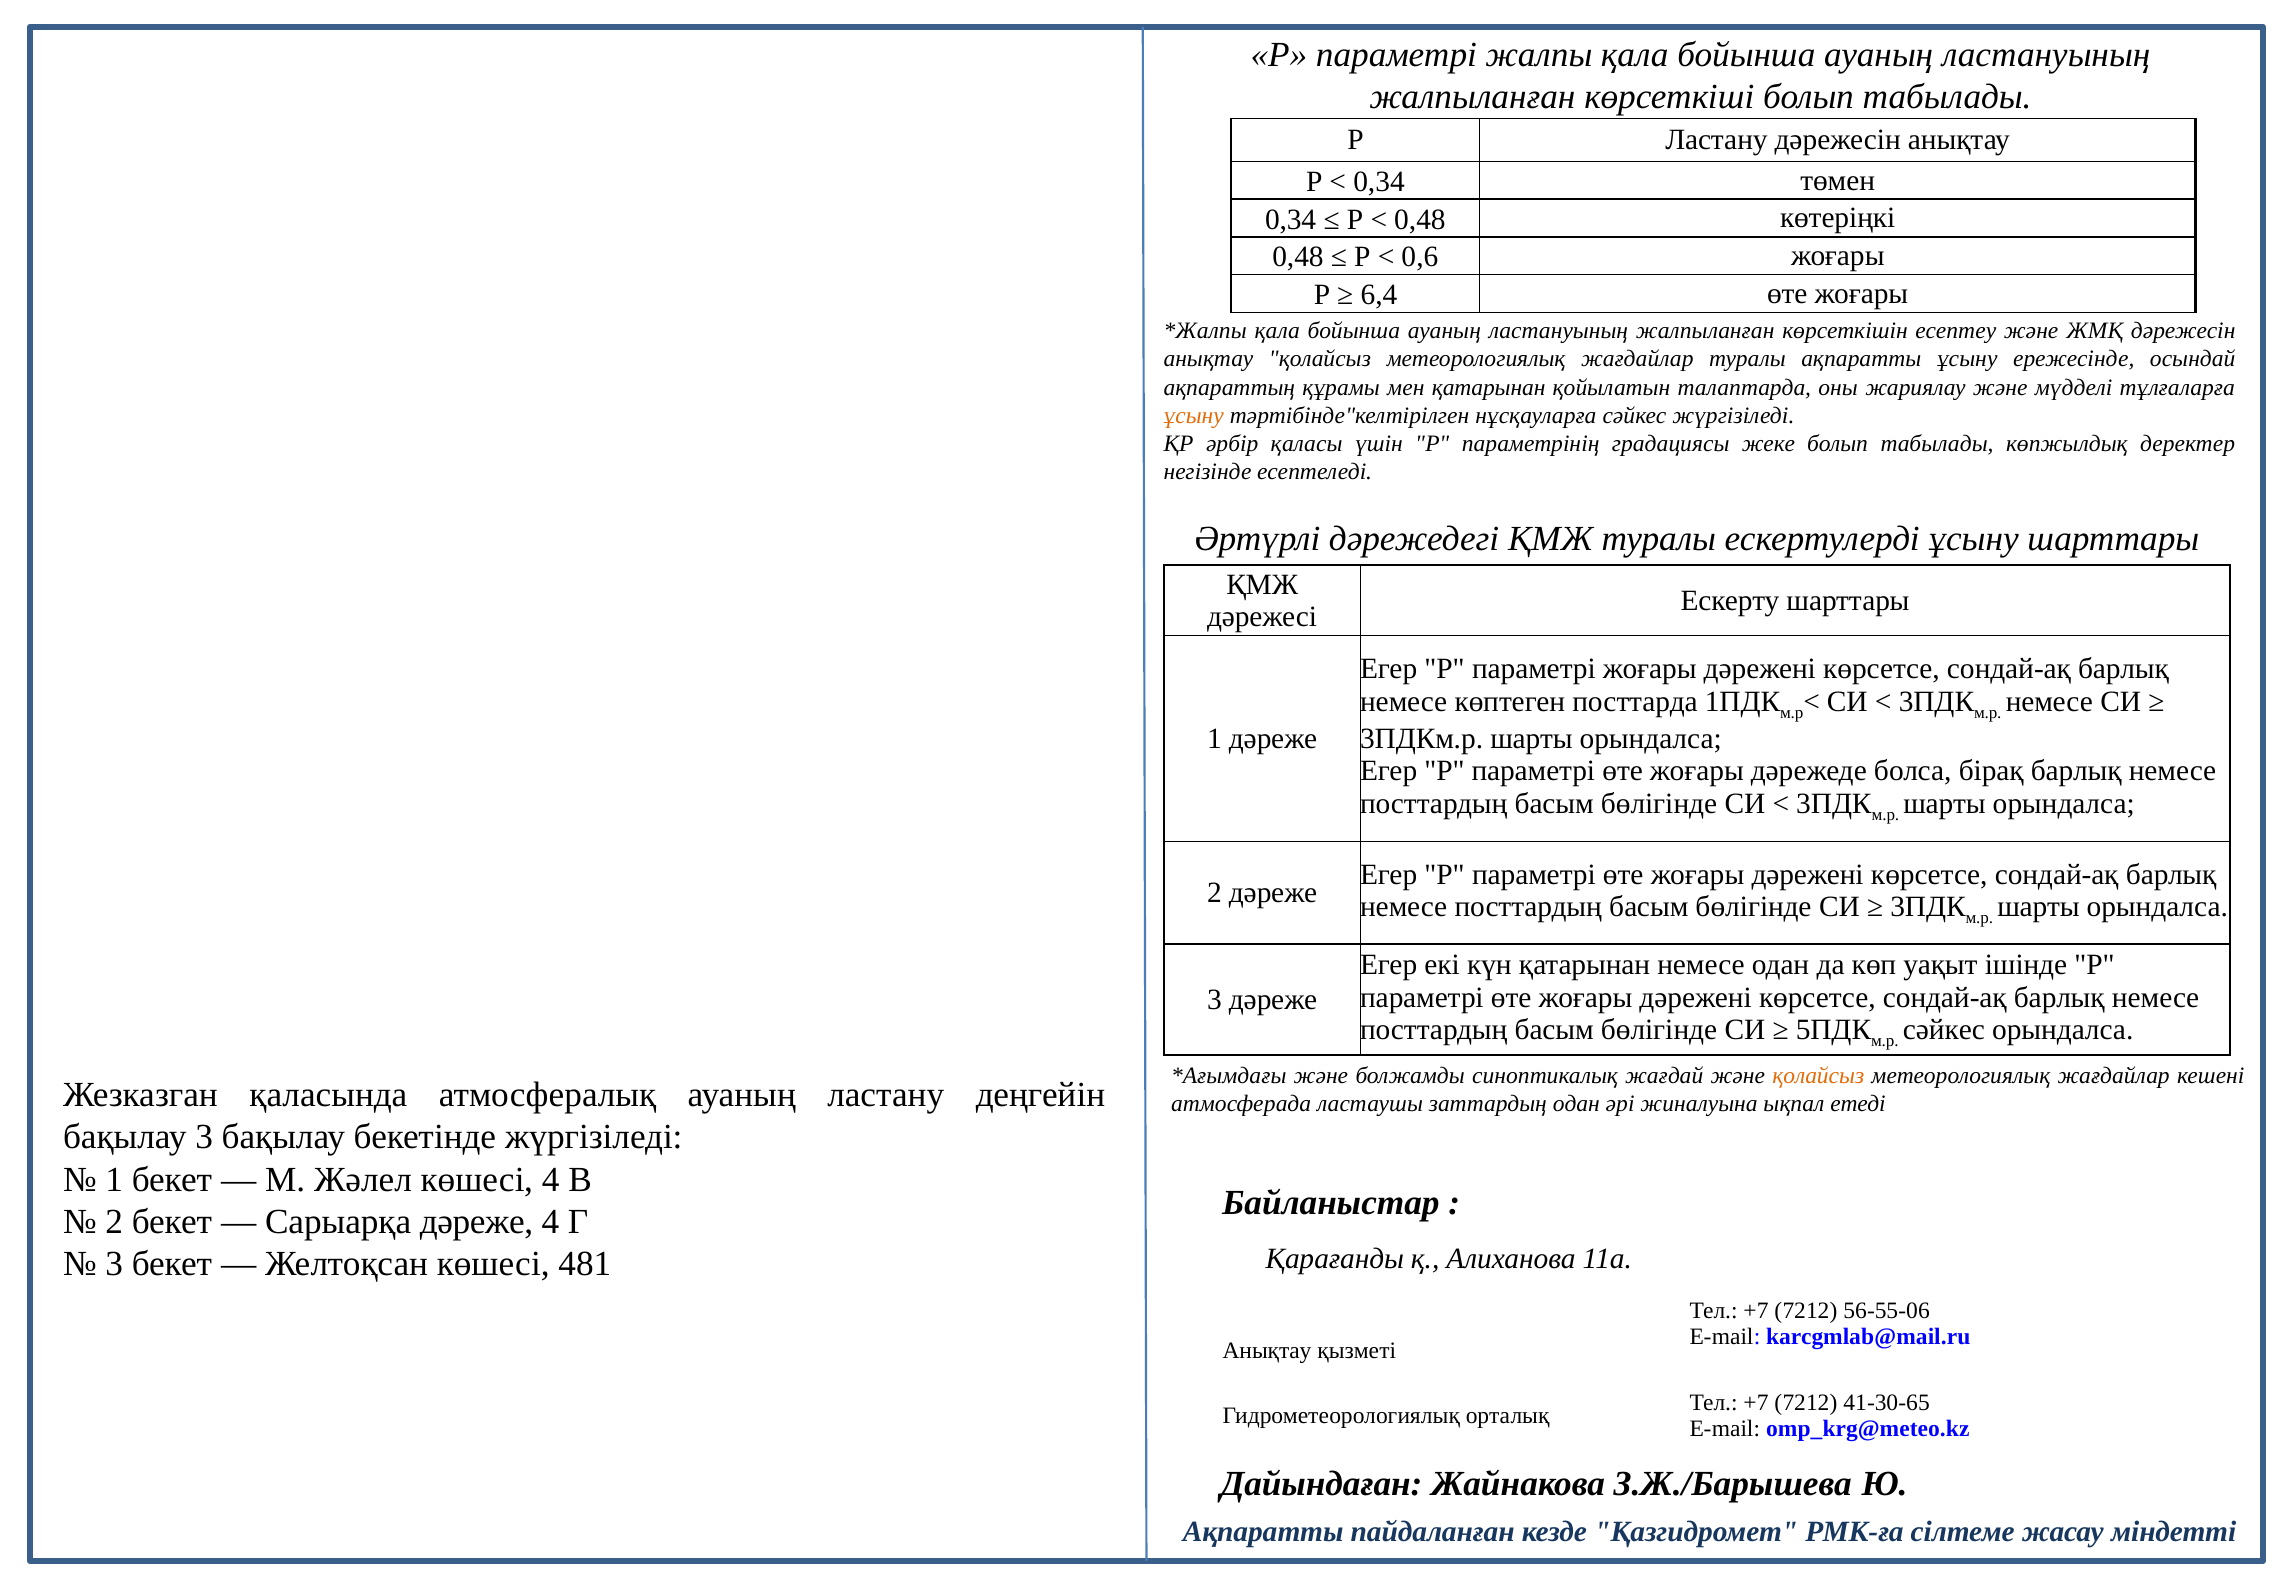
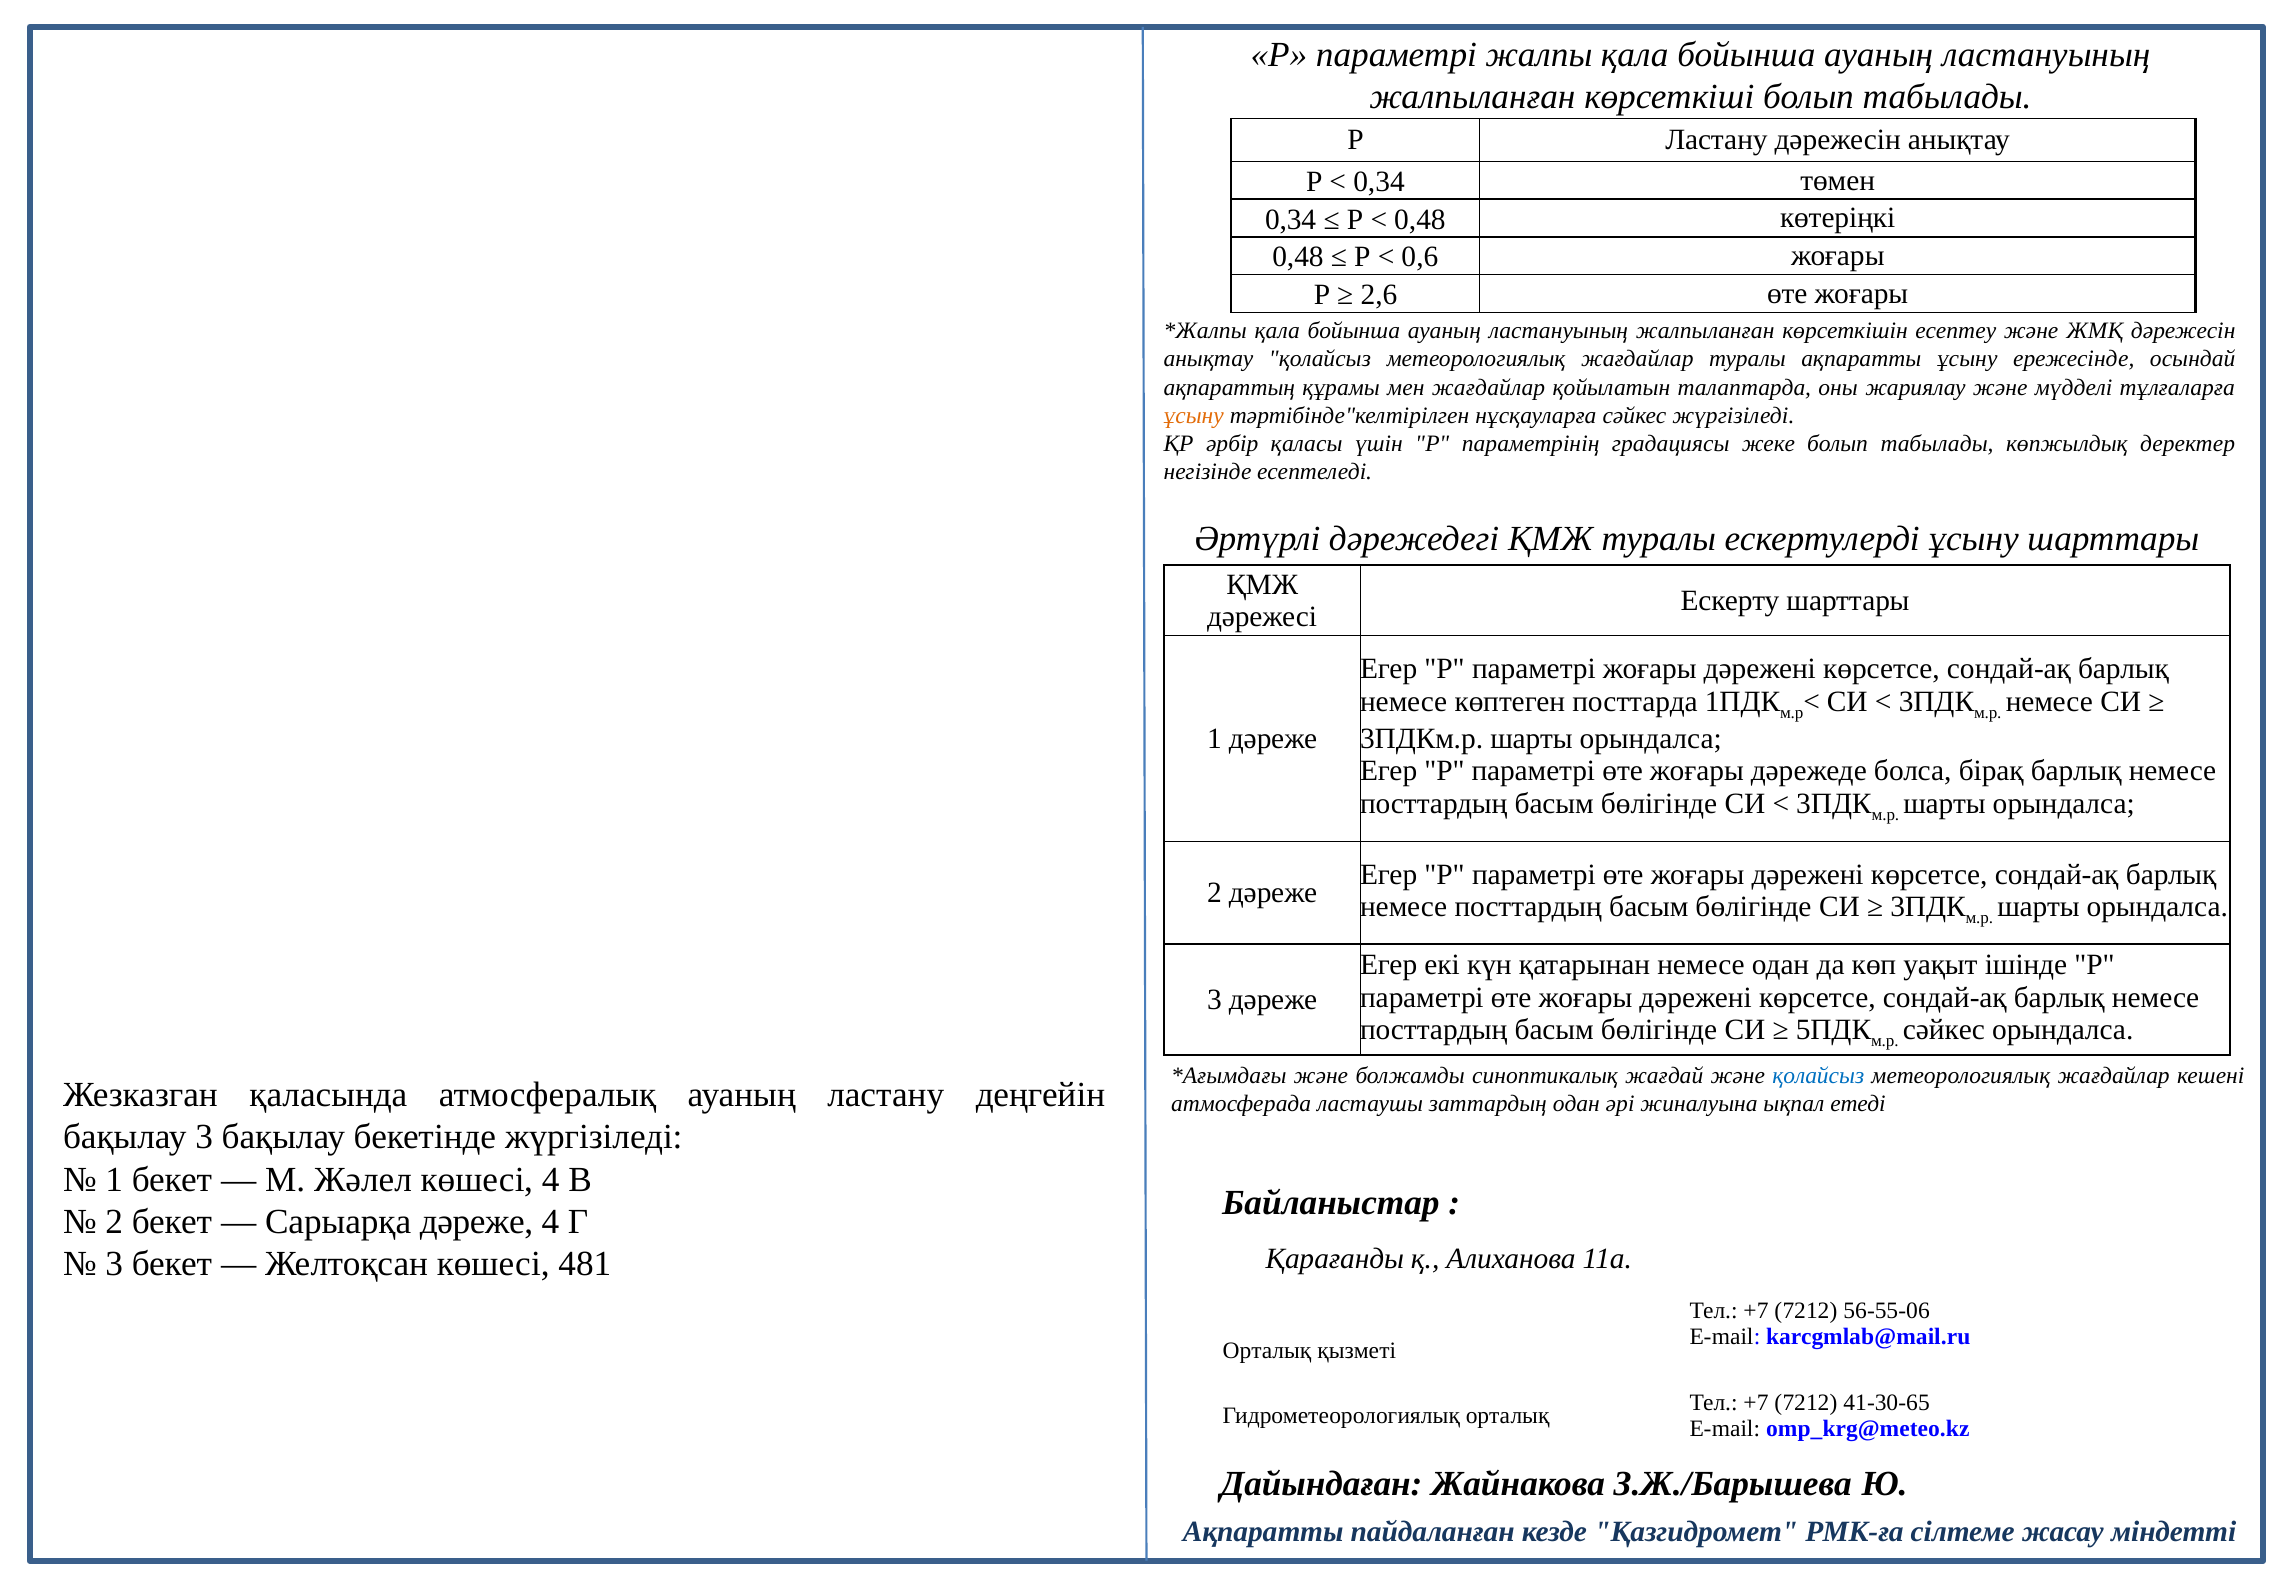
6,4: 6,4 -> 2,6
мен қатарынан: қатарынан -> жағдайлар
қолайсыз at (1818, 1075) colour: orange -> blue
Анықтау at (1267, 1350): Анықтау -> Орталық
